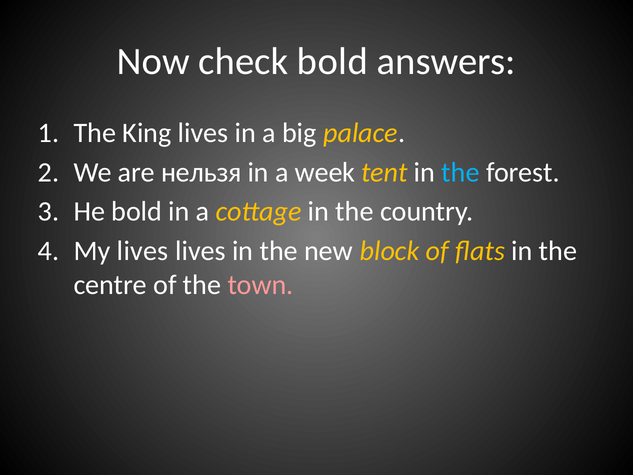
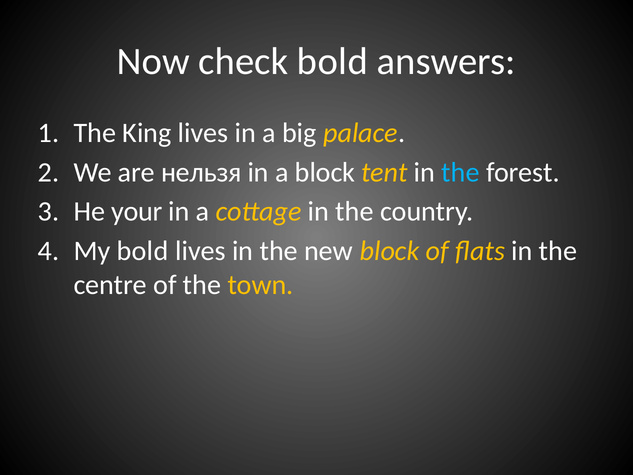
a week: week -> block
He bold: bold -> your
My lives: lives -> bold
town colour: pink -> yellow
